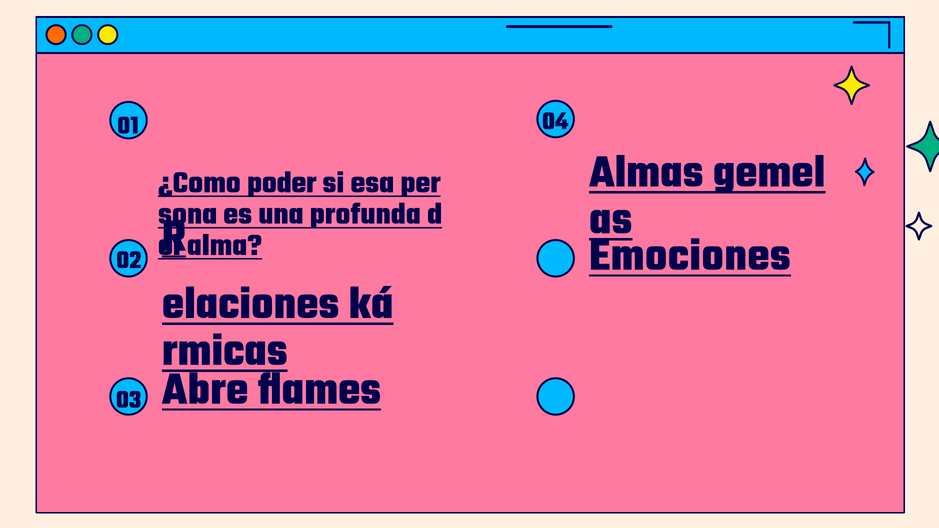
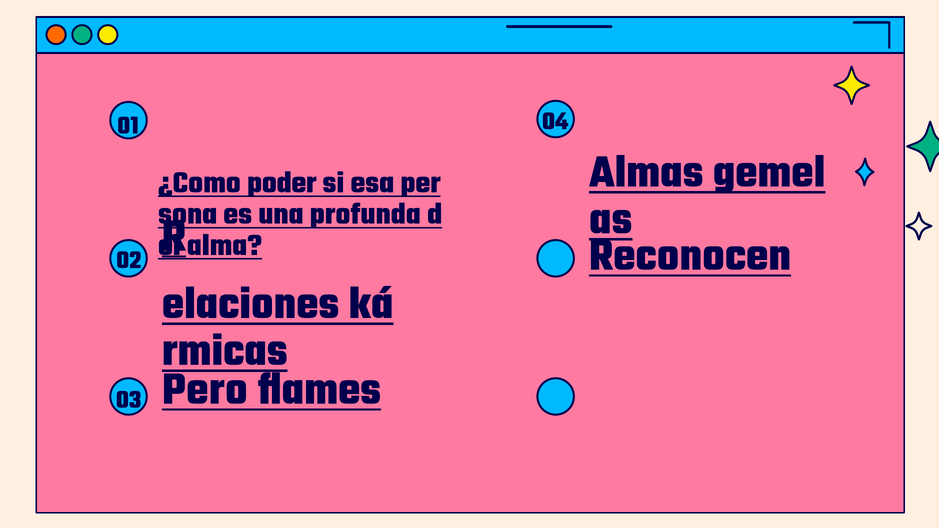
Emociones: Emociones -> Reconocen
Abre: Abre -> Pero
